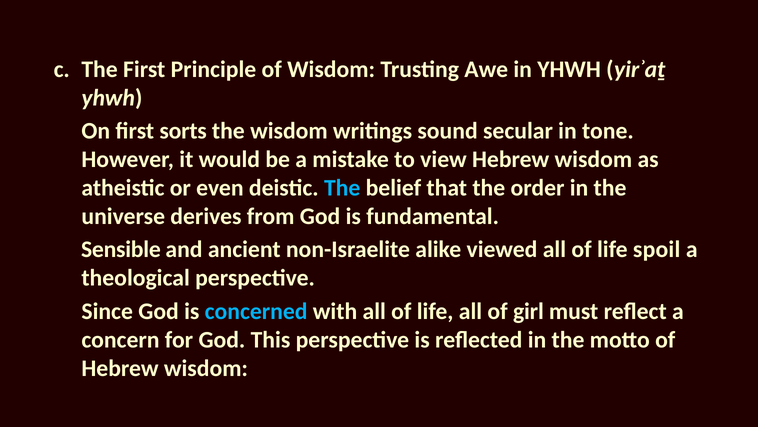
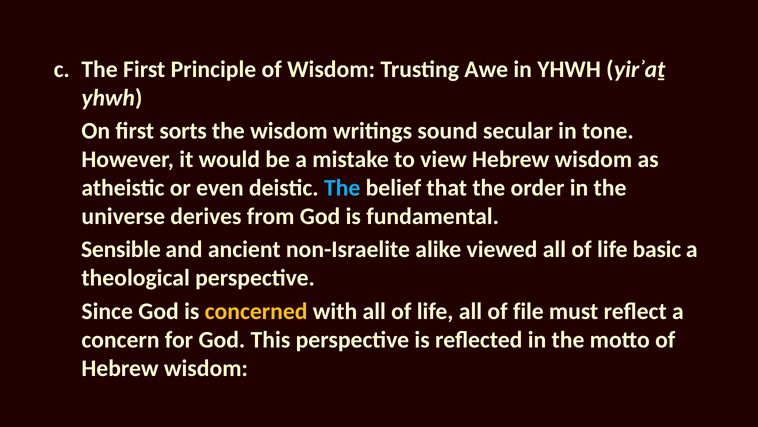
spoil: spoil -> basic
concerned colour: light blue -> yellow
girl: girl -> file
